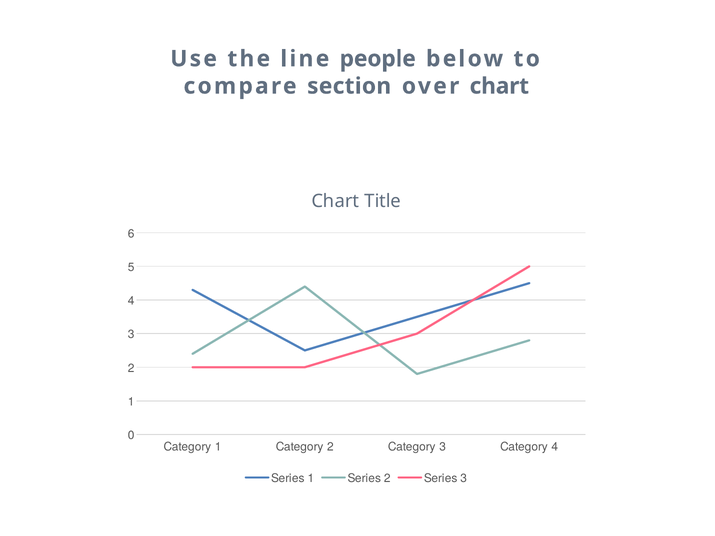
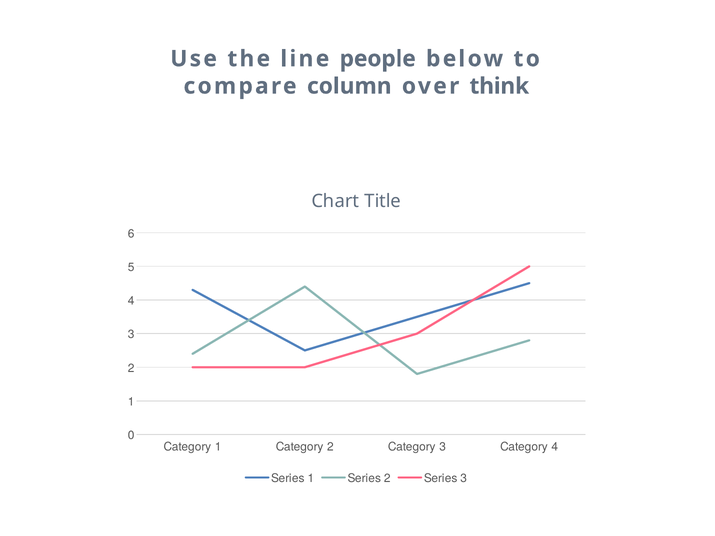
section: section -> column
over chart: chart -> think
